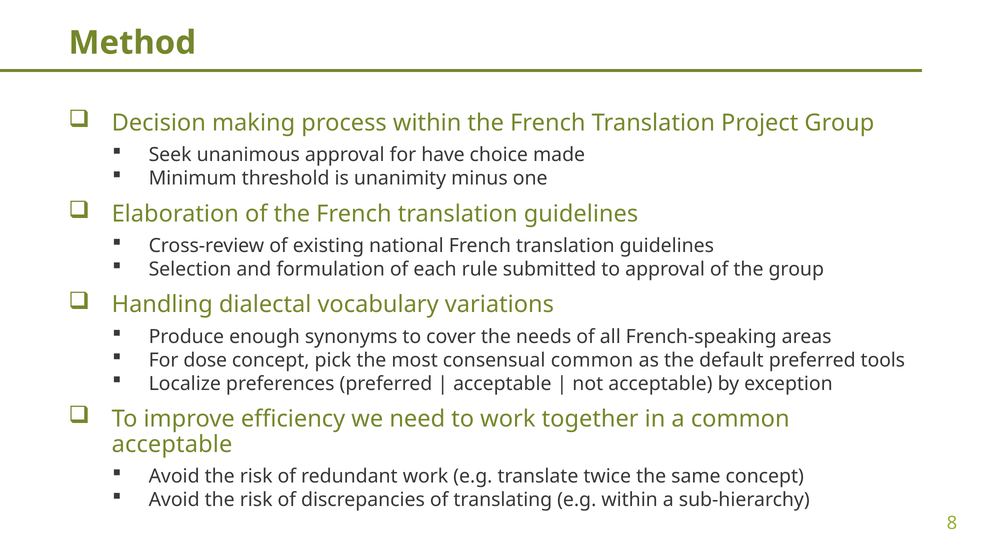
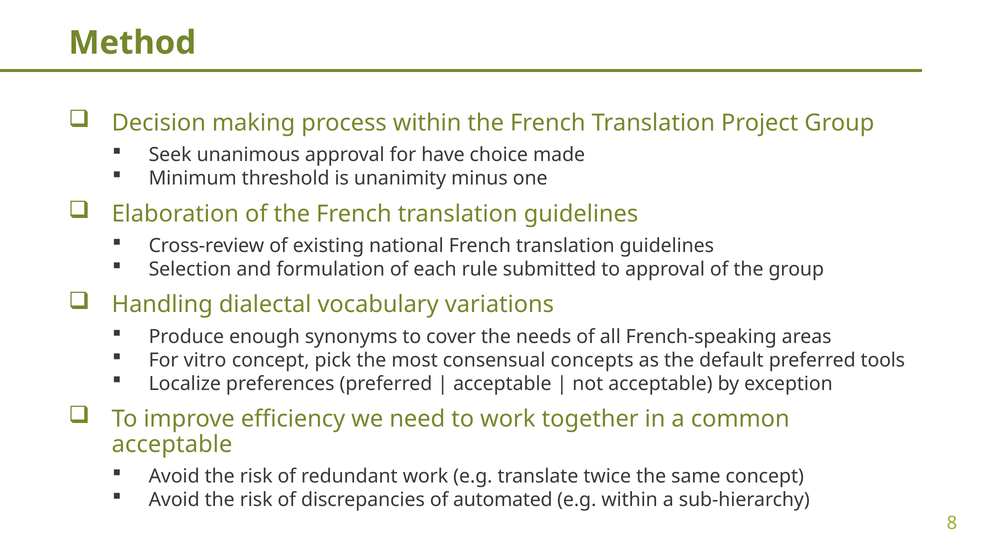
dose: dose -> vitro
consensual common: common -> concepts
translating: translating -> automated
